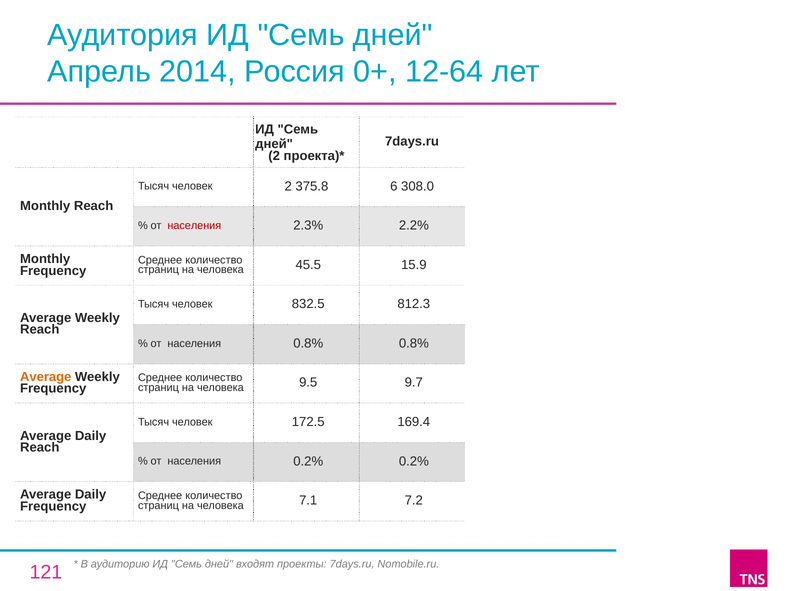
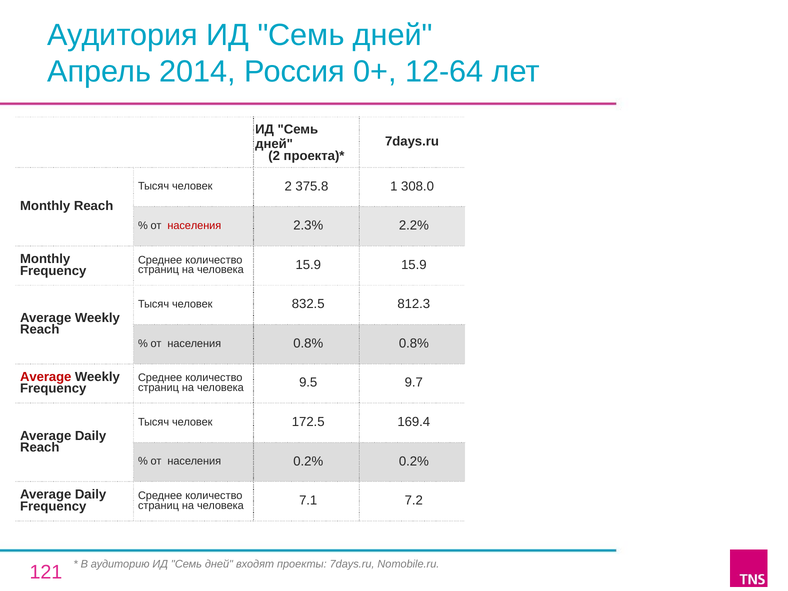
6: 6 -> 1
человека 45.5: 45.5 -> 15.9
Average at (46, 377) colour: orange -> red
